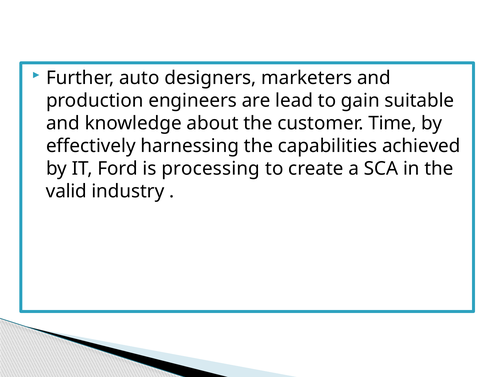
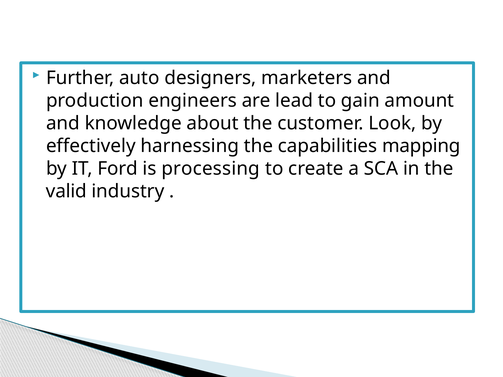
suitable: suitable -> amount
Time: Time -> Look
achieved: achieved -> mapping
